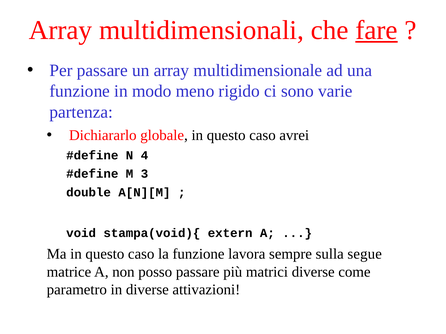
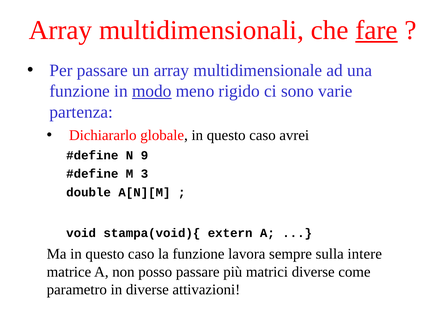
modo underline: none -> present
4: 4 -> 9
segue: segue -> intere
